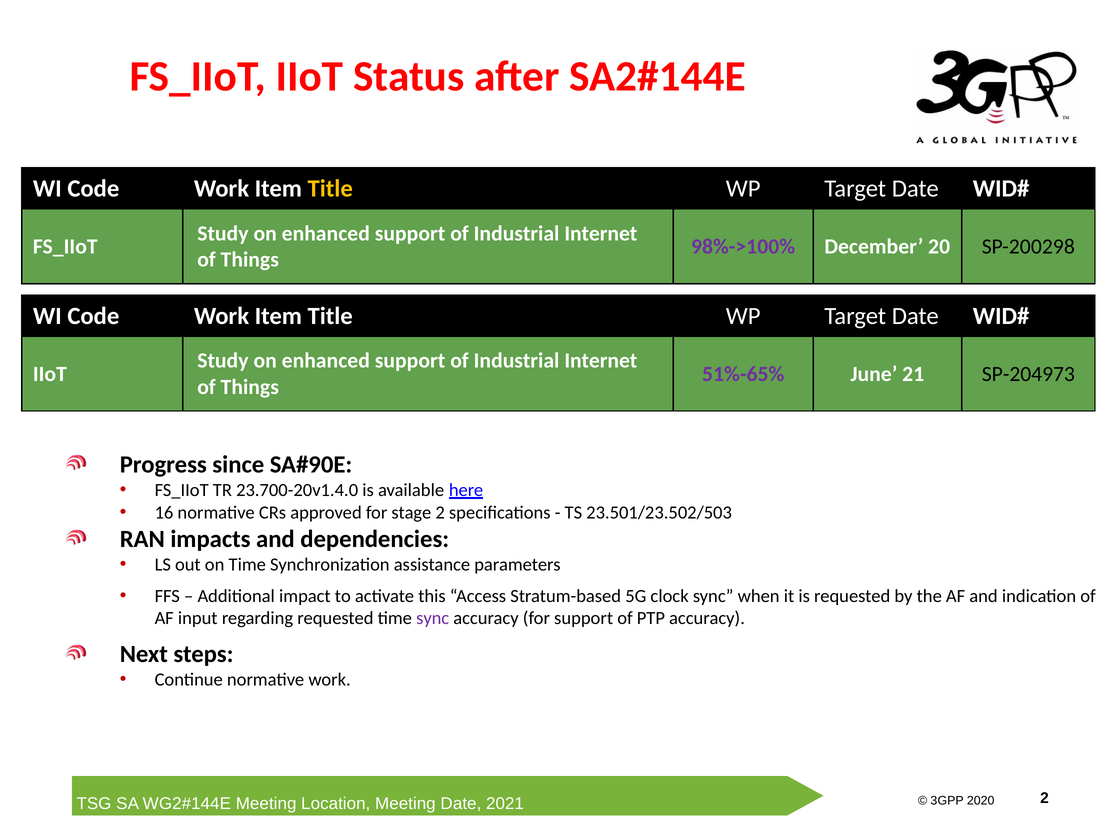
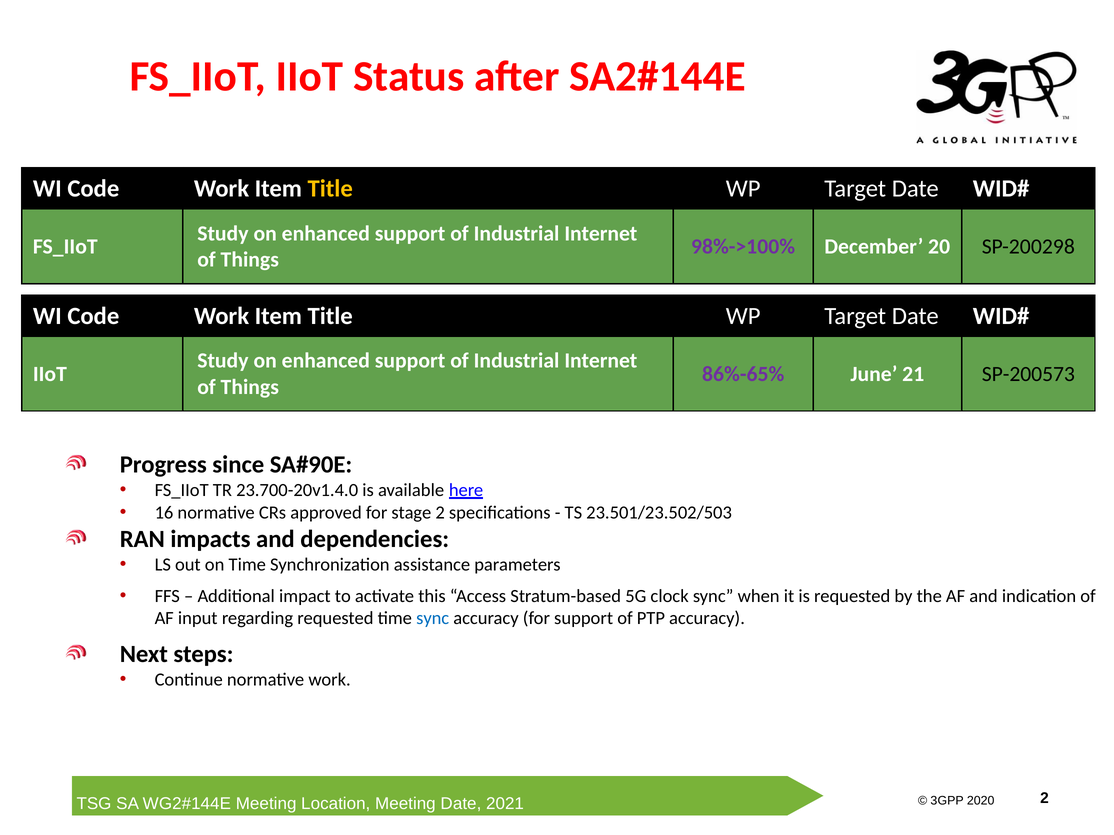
51%-65%: 51%-65% -> 86%-65%
SP-204973: SP-204973 -> SP-200573
sync at (433, 619) colour: purple -> blue
